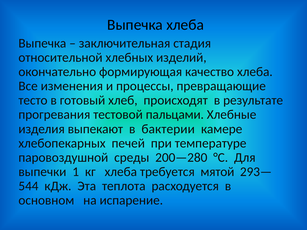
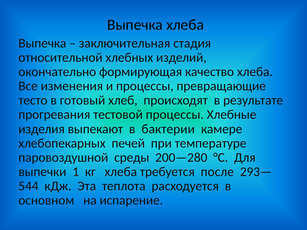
тестовой пальцами: пальцами -> процессы
мятой: мятой -> после
